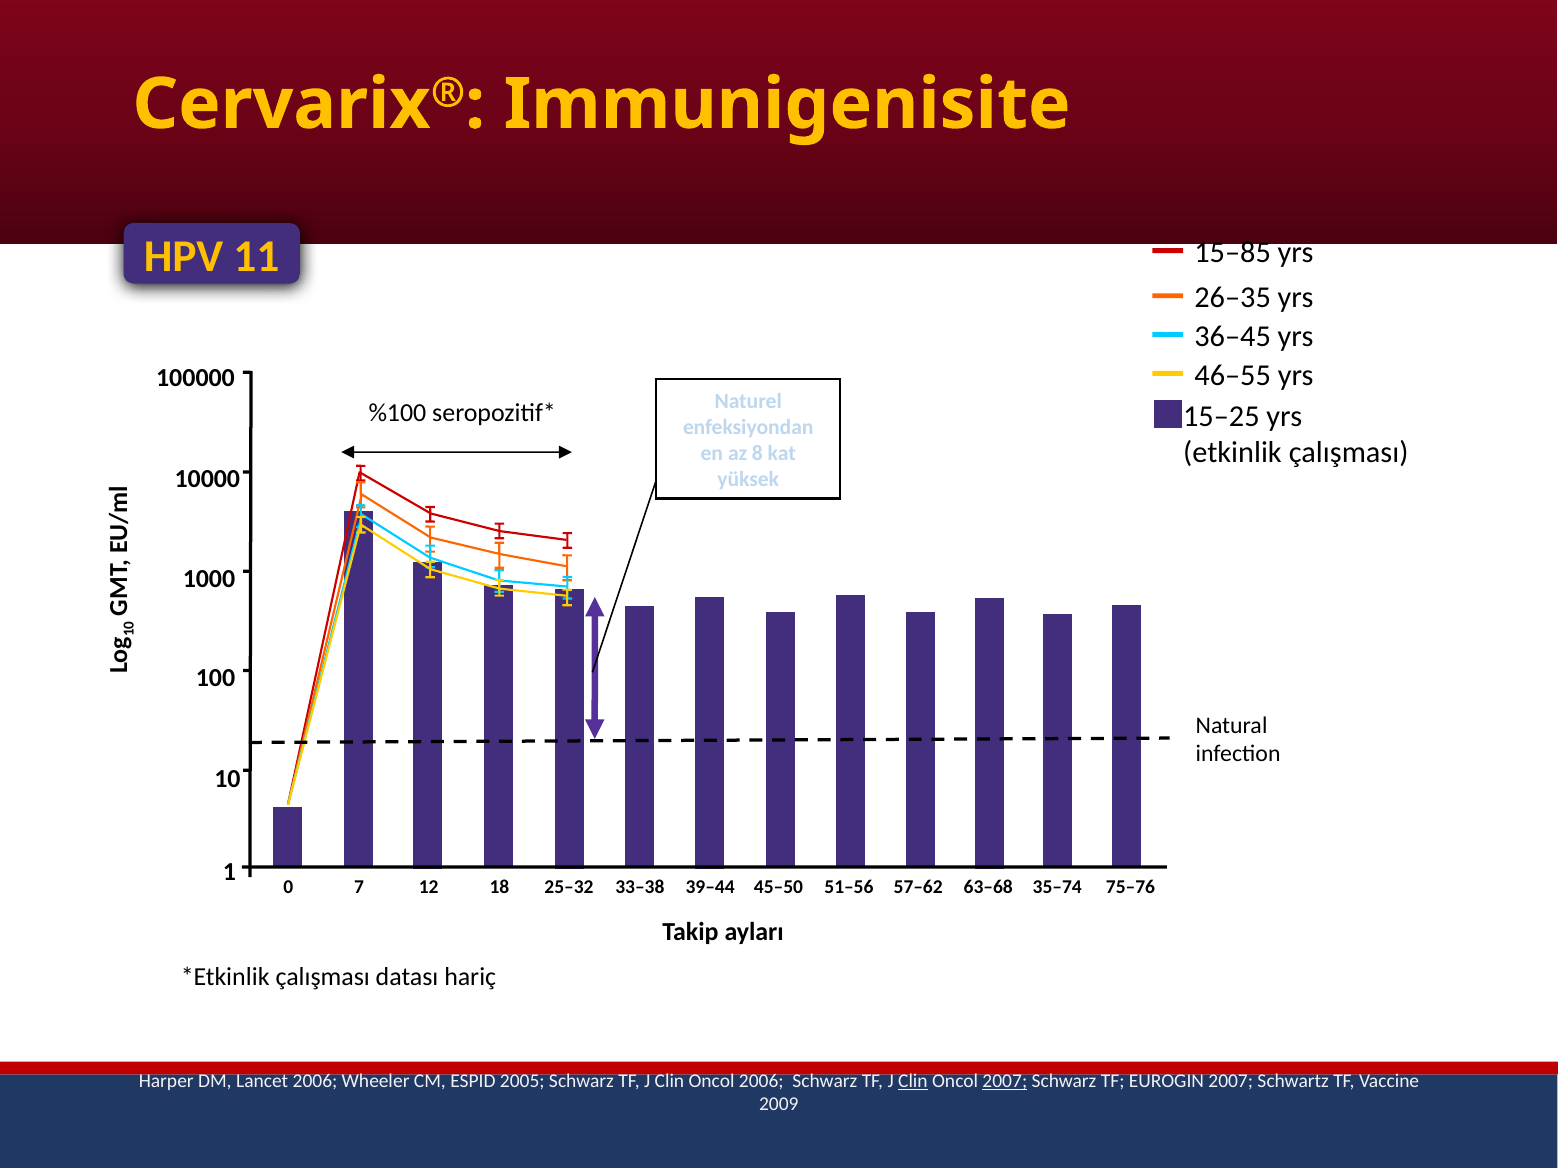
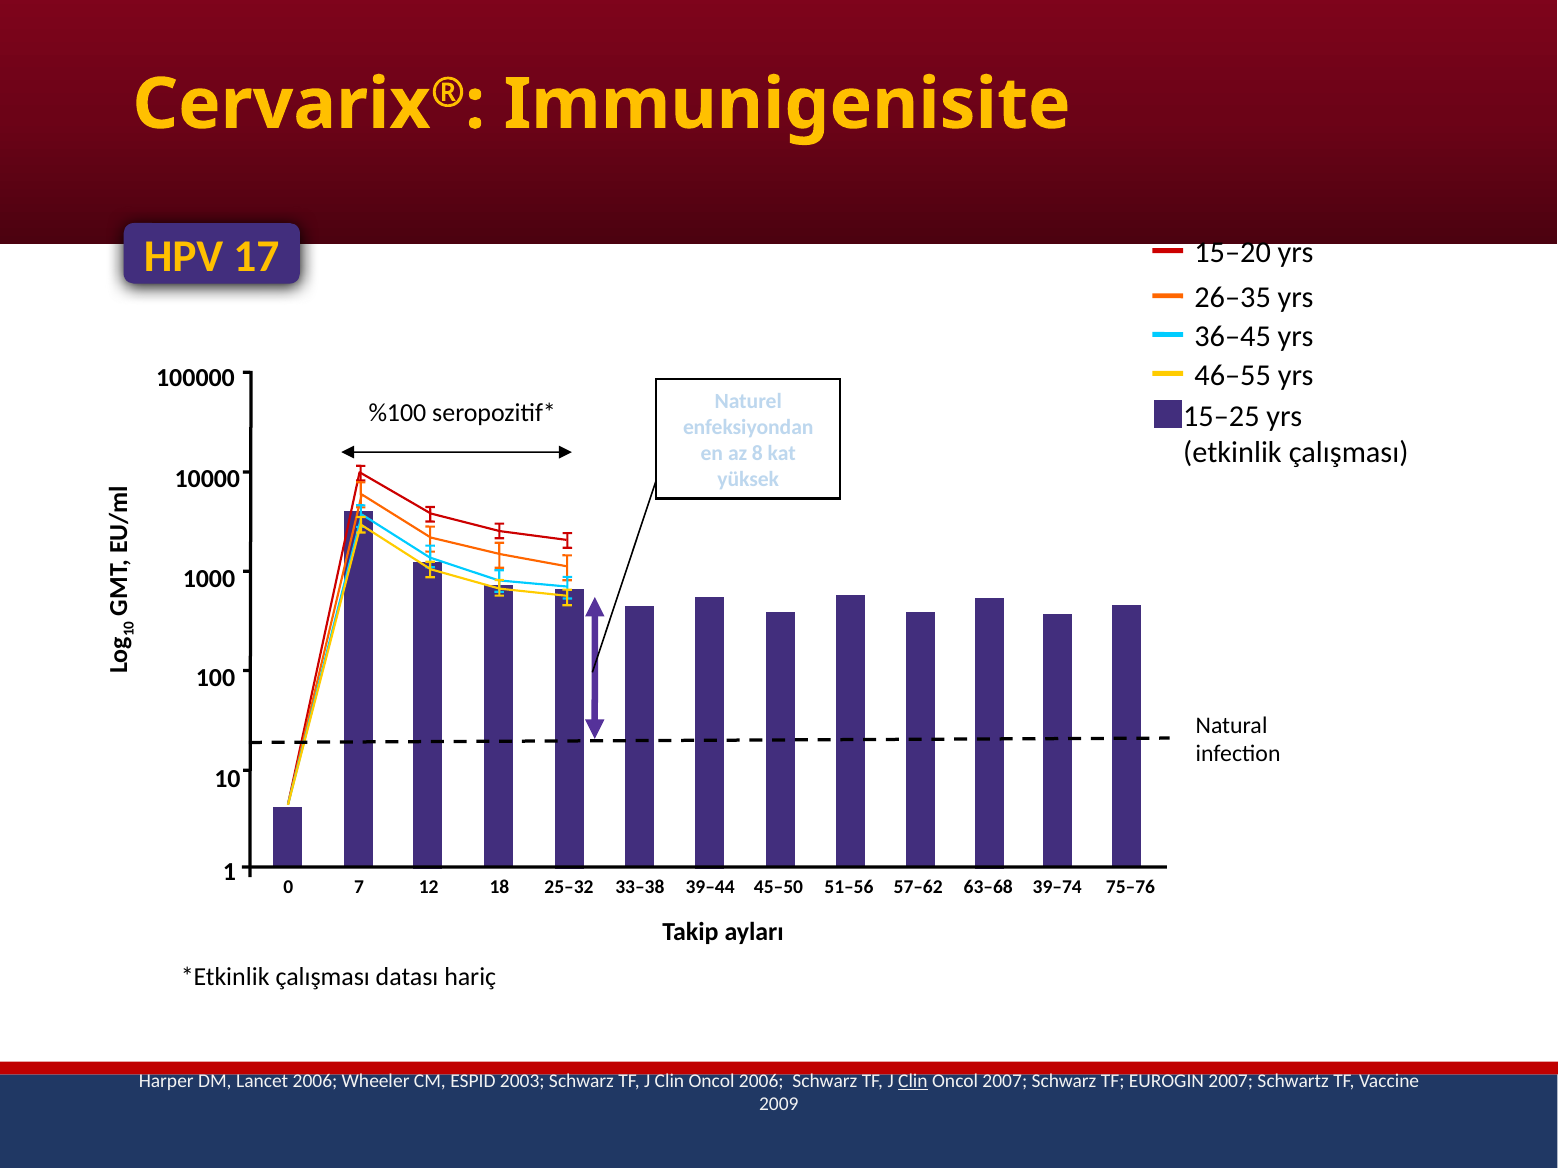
11: 11 -> 17
15–85: 15–85 -> 15–20
35–74: 35–74 -> 39–74
2005: 2005 -> 2003
2007 at (1005, 1081) underline: present -> none
